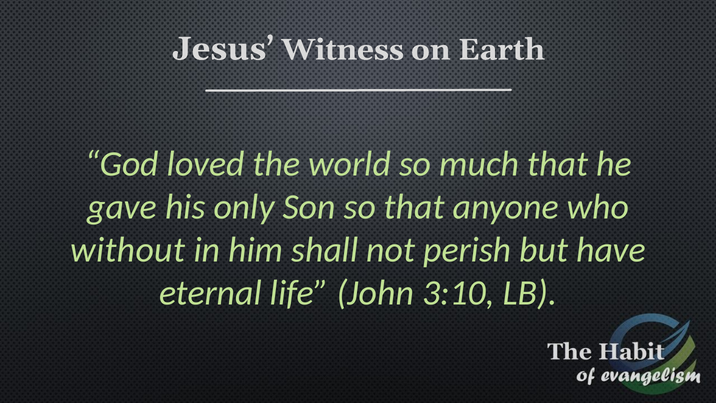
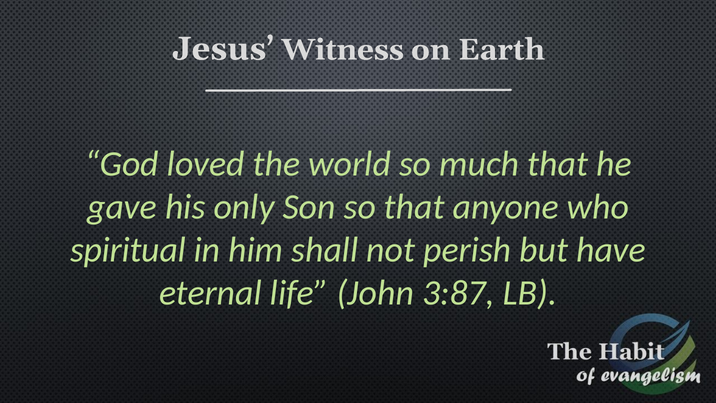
without: without -> spiritual
3:10: 3:10 -> 3:87
